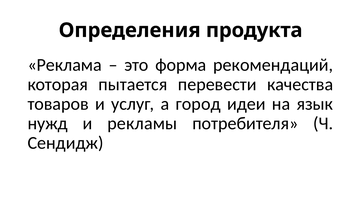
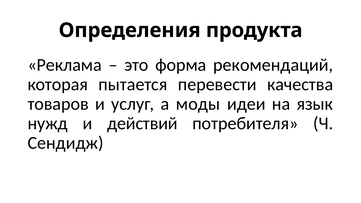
город: город -> моды
рекламы: рекламы -> действий
